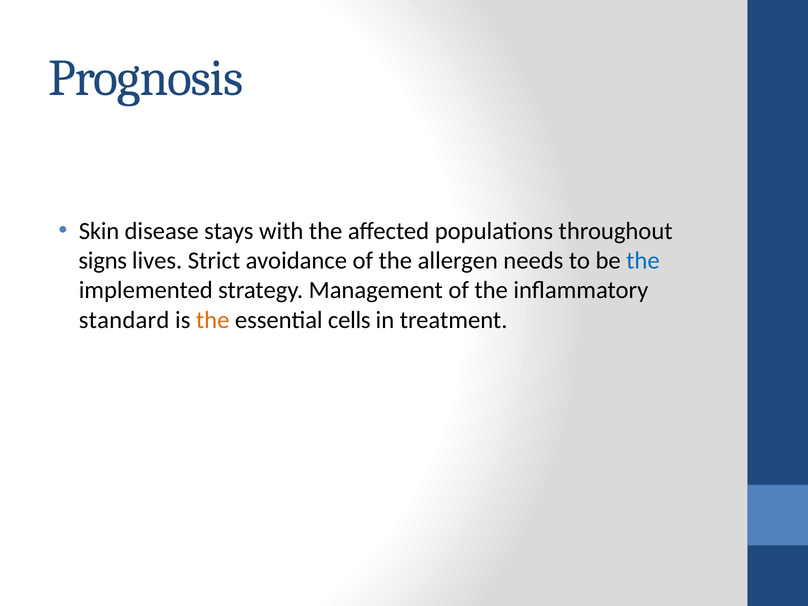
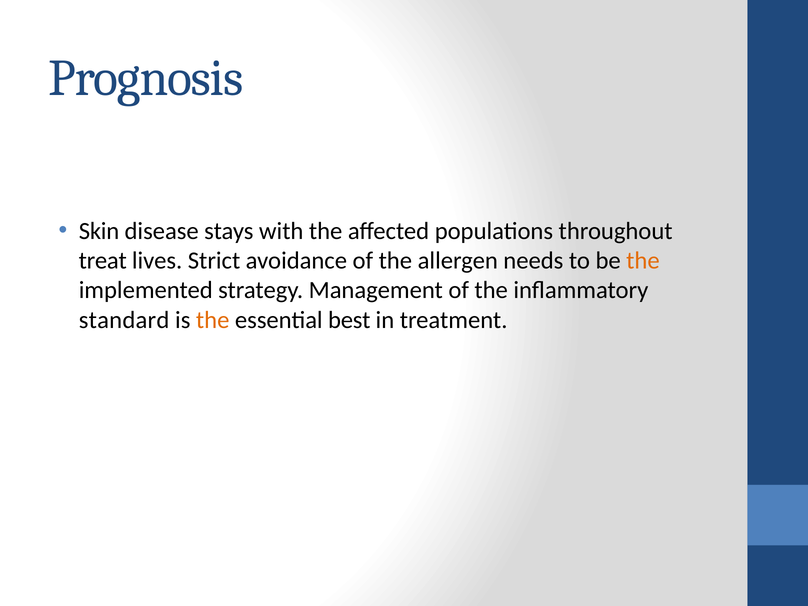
signs: signs -> treat
the at (643, 261) colour: blue -> orange
cells: cells -> best
